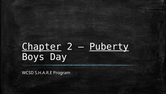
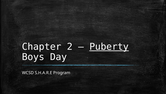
Chapter underline: present -> none
